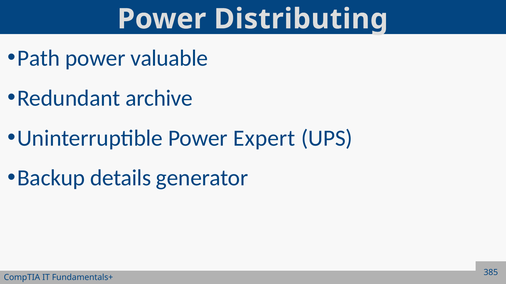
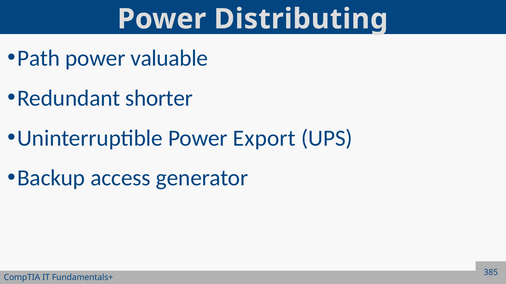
archive: archive -> shorter
Expert: Expert -> Export
details: details -> access
